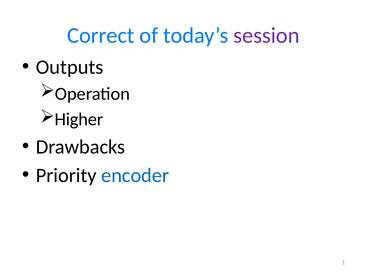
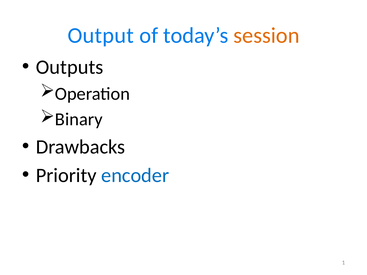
Correct: Correct -> Output
session colour: purple -> orange
Higher: Higher -> Binary
